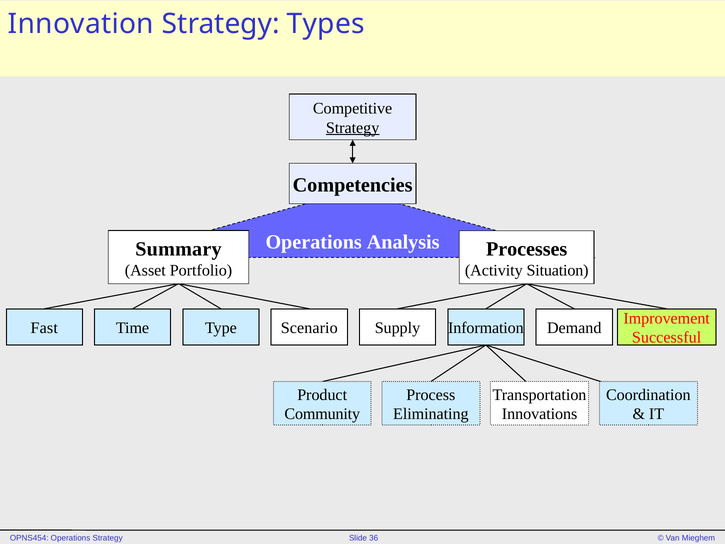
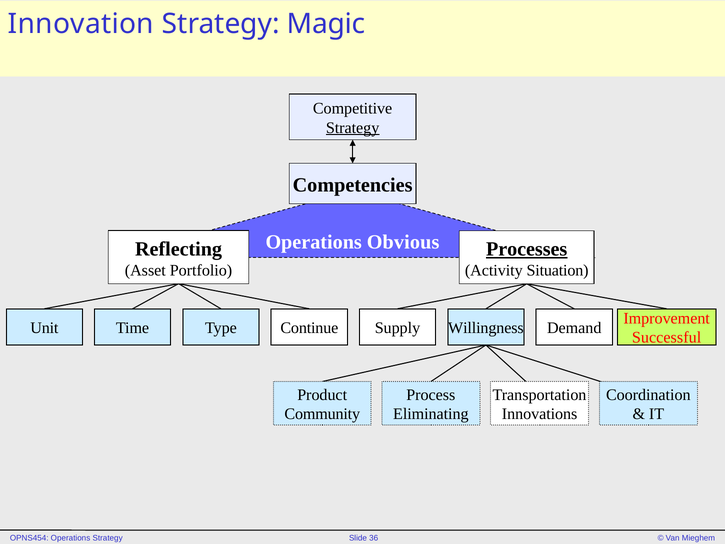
Types: Types -> Magic
Analysis: Analysis -> Obvious
Summary: Summary -> Reflecting
Processes underline: none -> present
Fast: Fast -> Unit
Scenario: Scenario -> Continue
Information: Information -> Willingness
